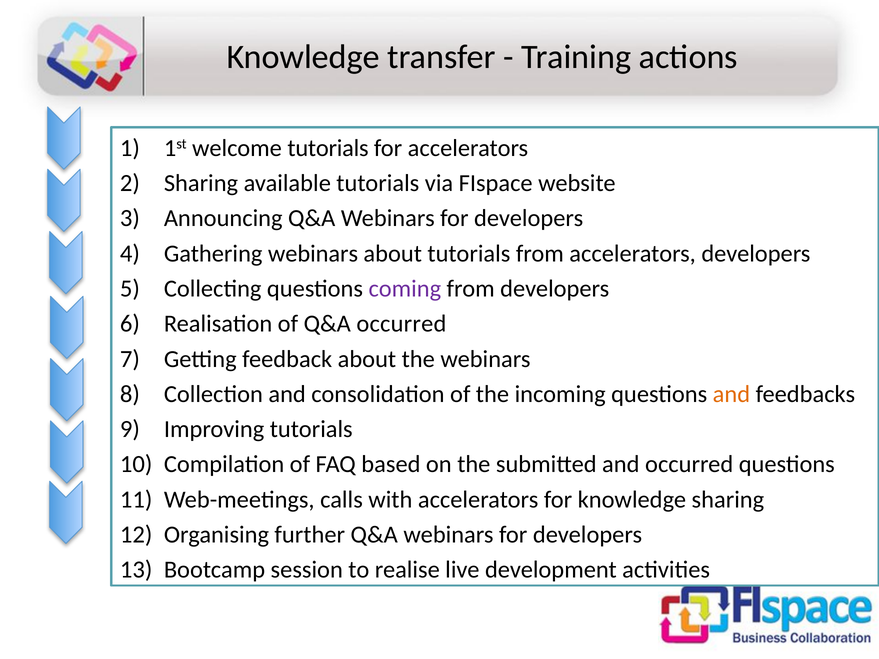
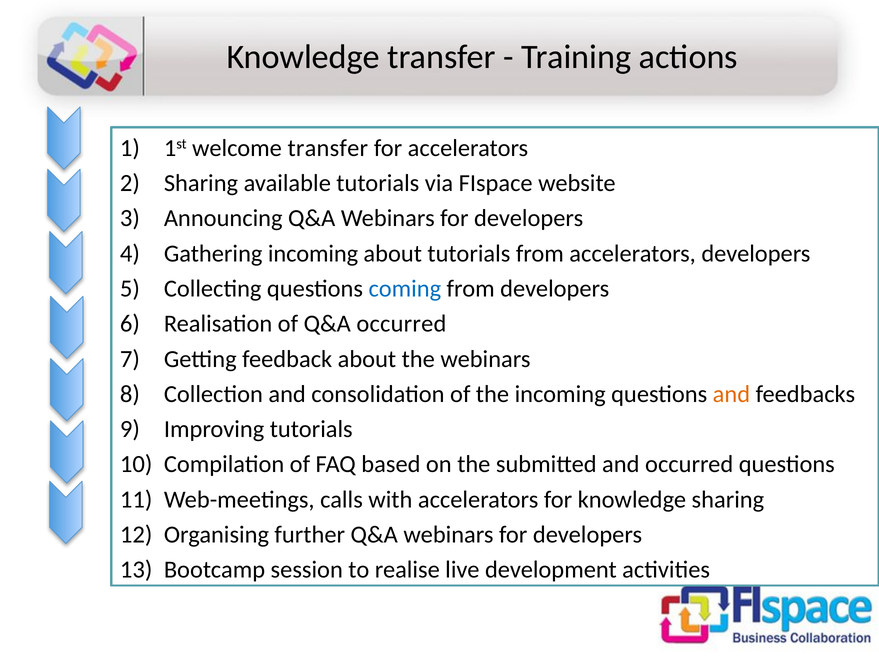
welcome tutorials: tutorials -> transfer
Gathering webinars: webinars -> incoming
coming colour: purple -> blue
